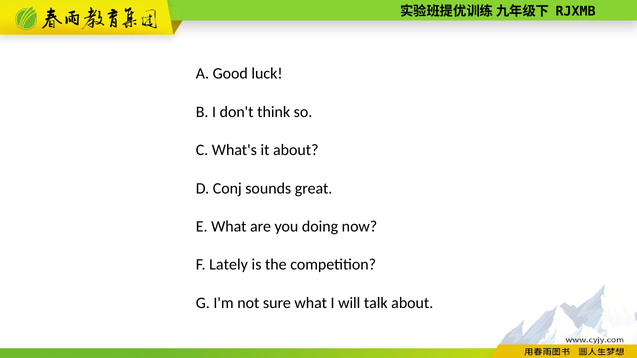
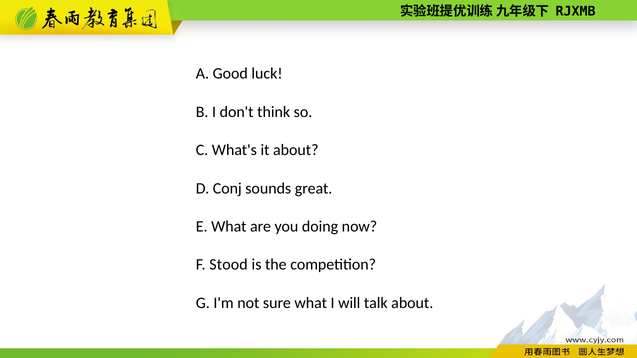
Lately: Lately -> Stood
